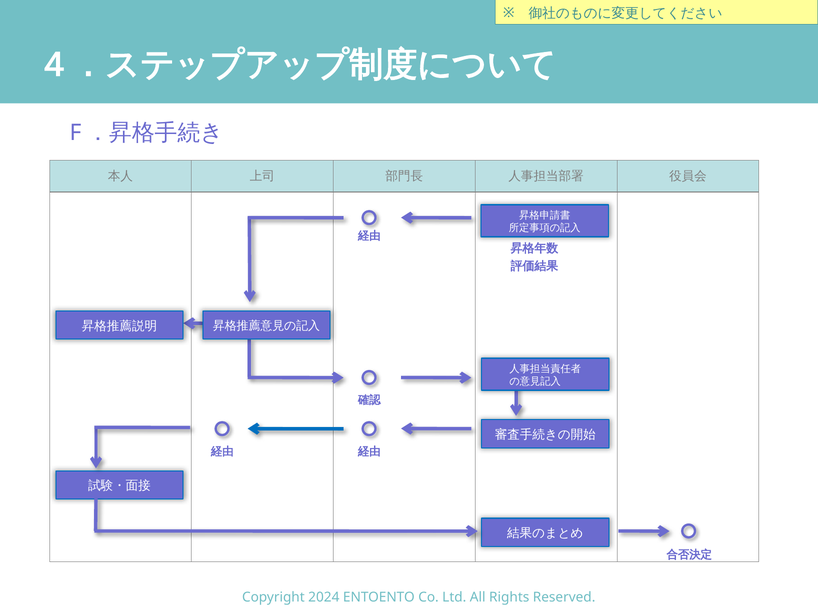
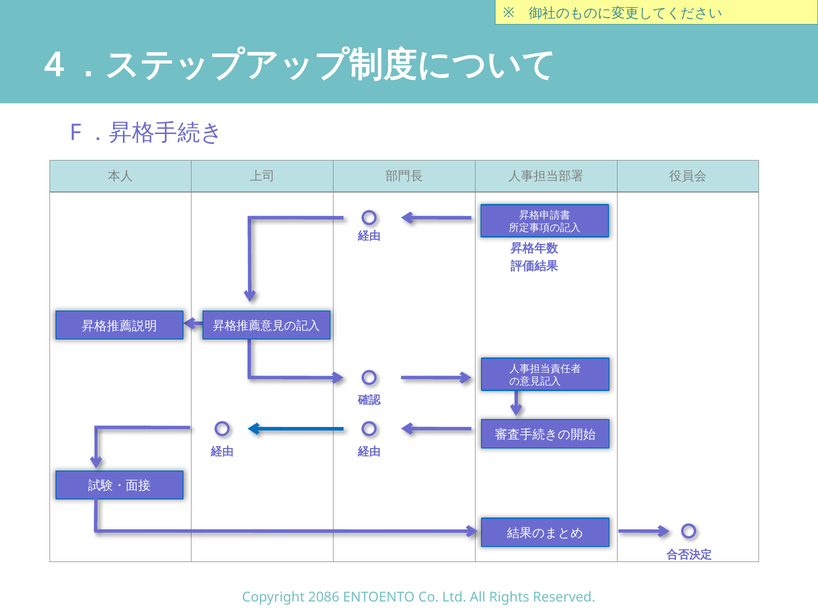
2024: 2024 -> 2086
